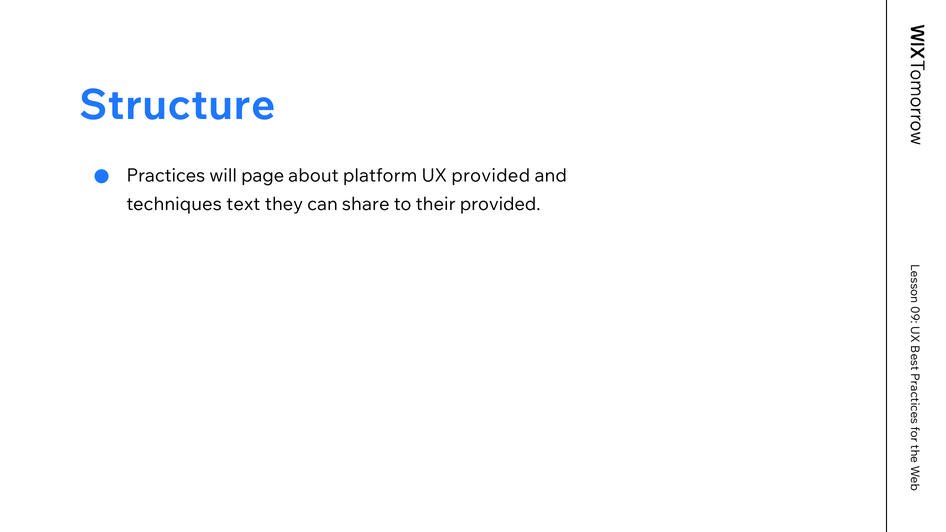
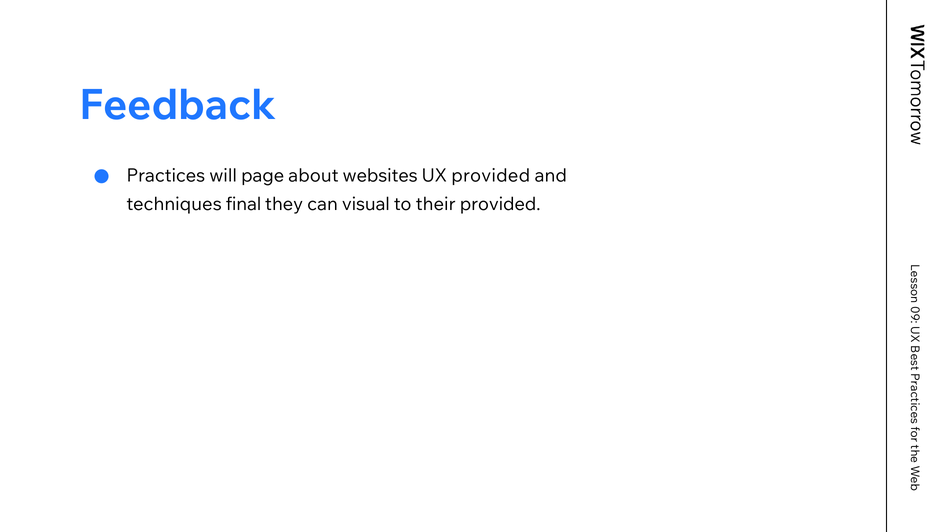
Structure: Structure -> Feedback
platform: platform -> websites
text: text -> final
share: share -> visual
